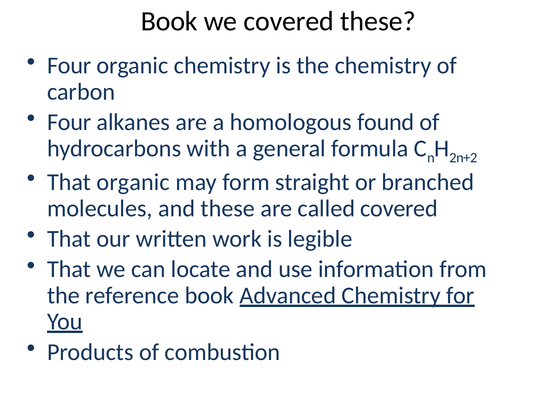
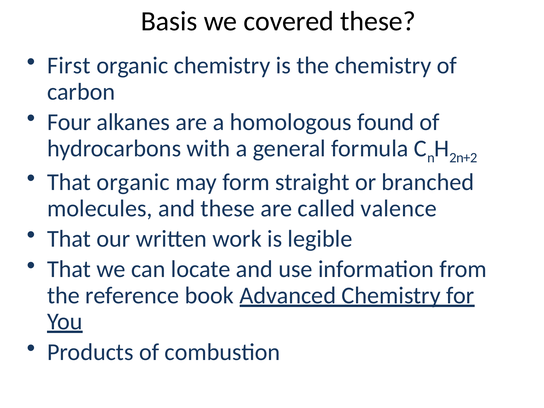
Book at (169, 21): Book -> Basis
Four at (69, 66): Four -> First
called covered: covered -> valence
